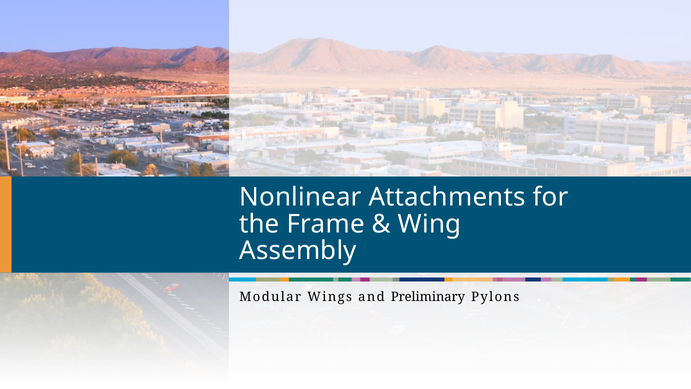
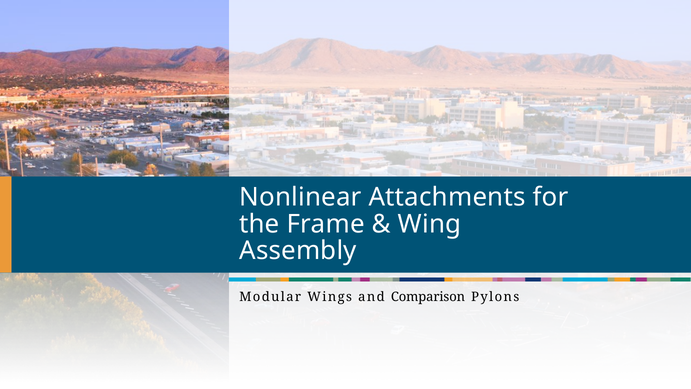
Preliminary: Preliminary -> Comparison
